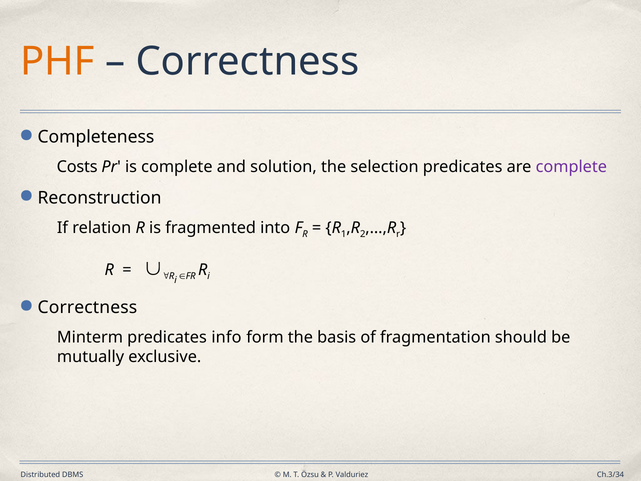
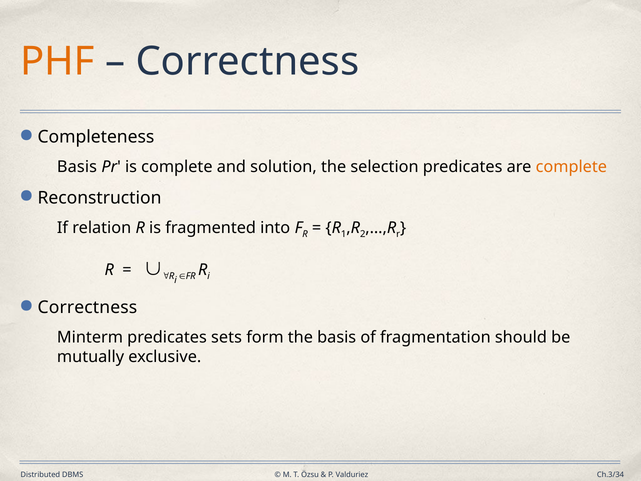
Costs at (77, 167): Costs -> Basis
complete at (571, 167) colour: purple -> orange
info: info -> sets
